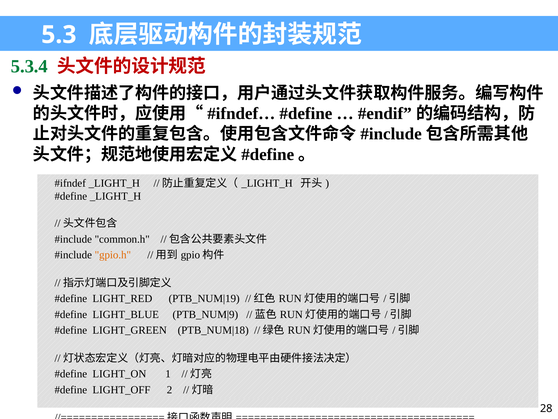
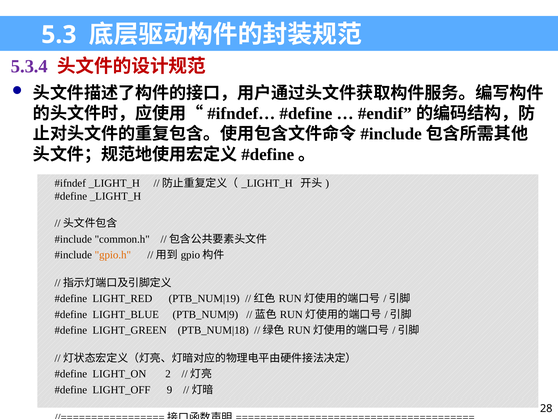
5.3.4 colour: green -> purple
1: 1 -> 2
2: 2 -> 9
